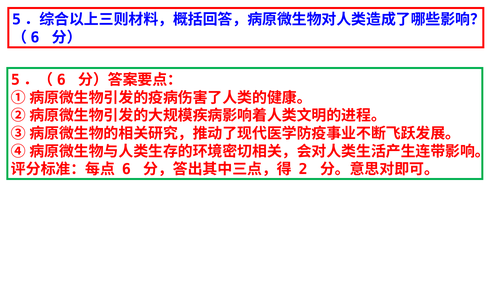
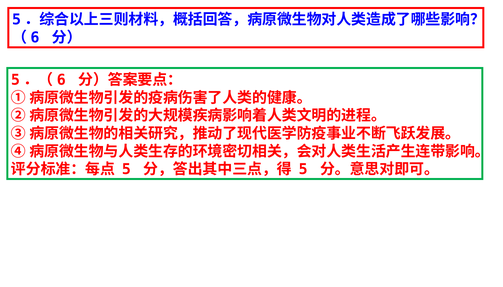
6 at (126, 169): 6 -> 5
2 at (303, 169): 2 -> 5
